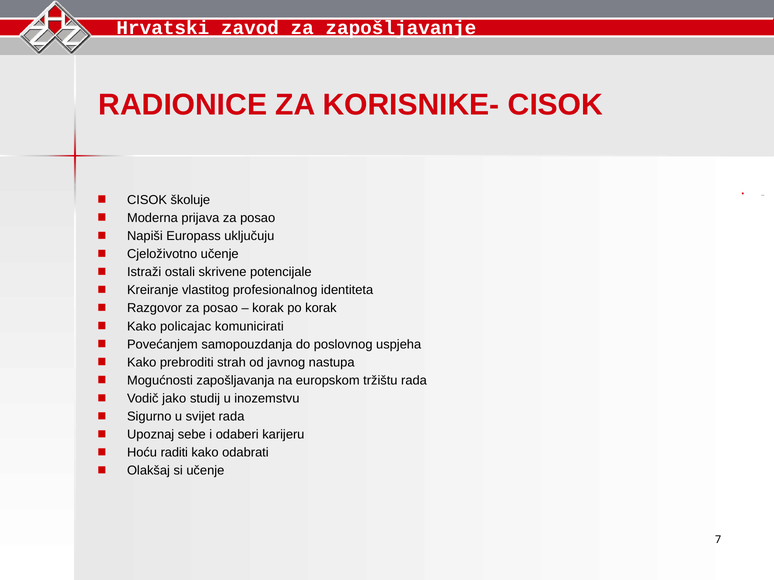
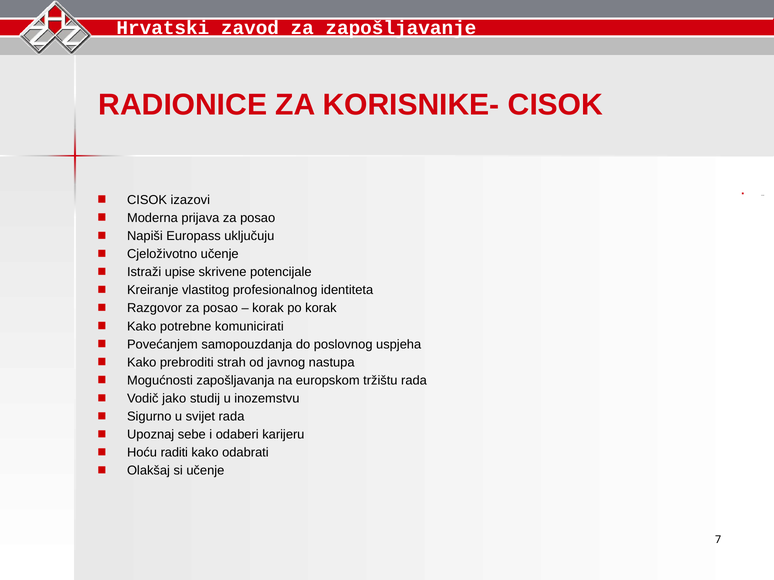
školuje: školuje -> izazovi
ostali: ostali -> upise
policajac: policajac -> potrebne
